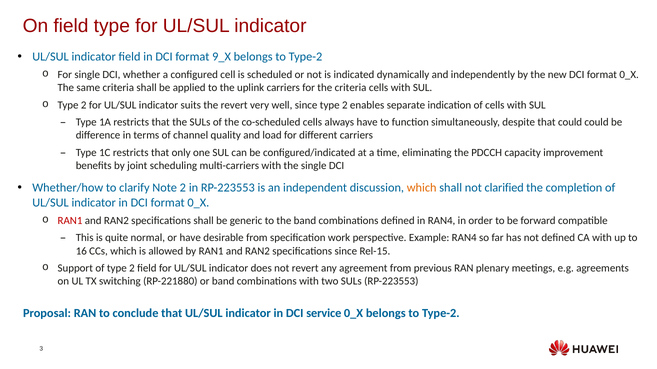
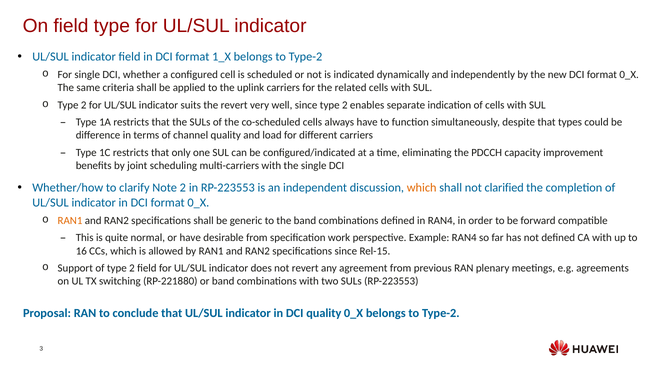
9_X: 9_X -> 1_X
the criteria: criteria -> related
that could: could -> types
RAN1 at (70, 221) colour: red -> orange
DCI service: service -> quality
